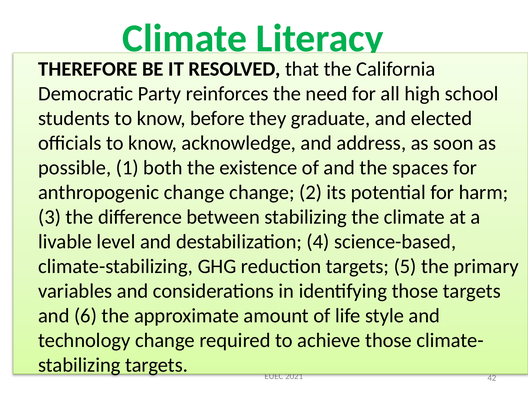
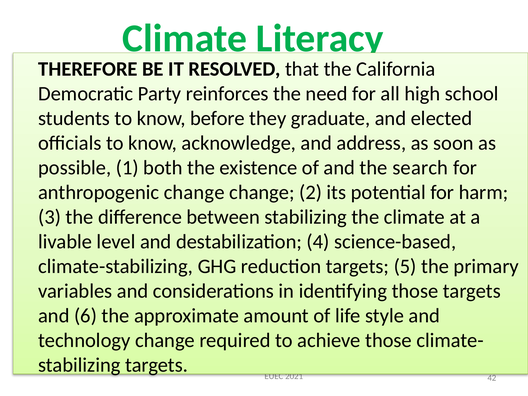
spaces: spaces -> search
